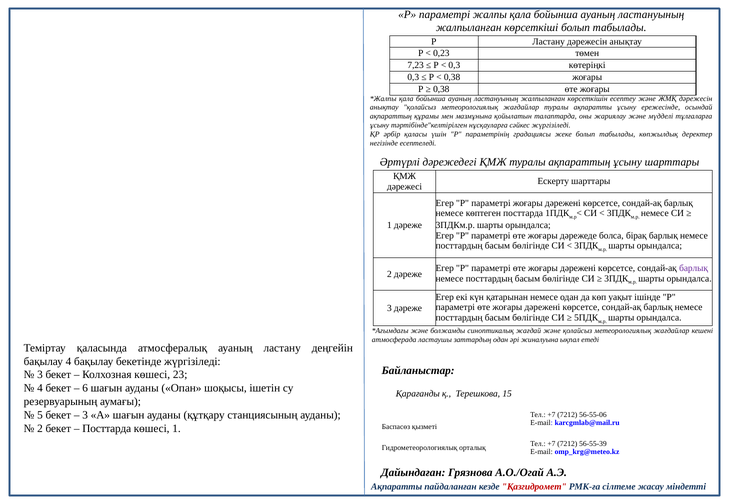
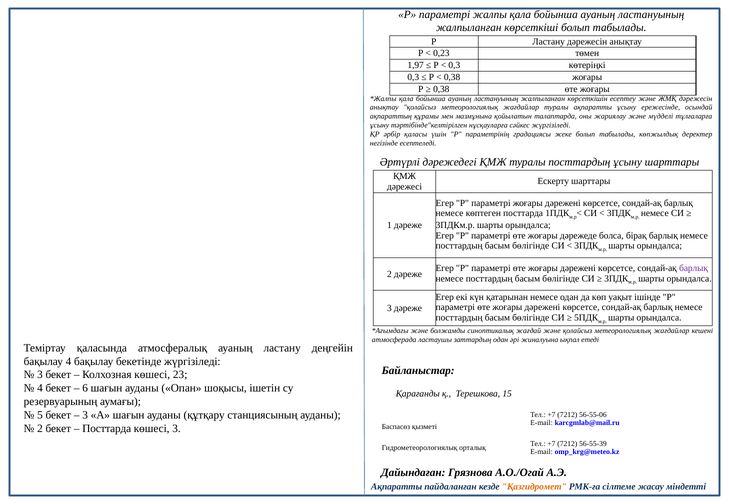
7,23: 7,23 -> 1,97
туралы ақпараттың: ақпараттың -> посттардың
көшесі 1: 1 -> 3
Қазгидромет colour: red -> orange
